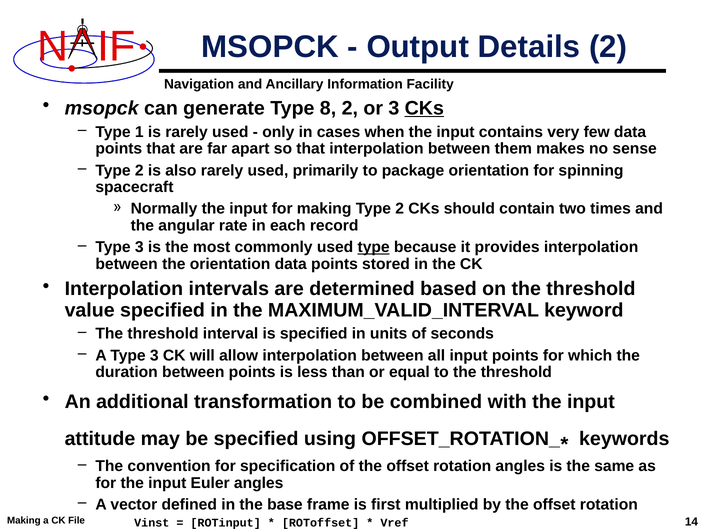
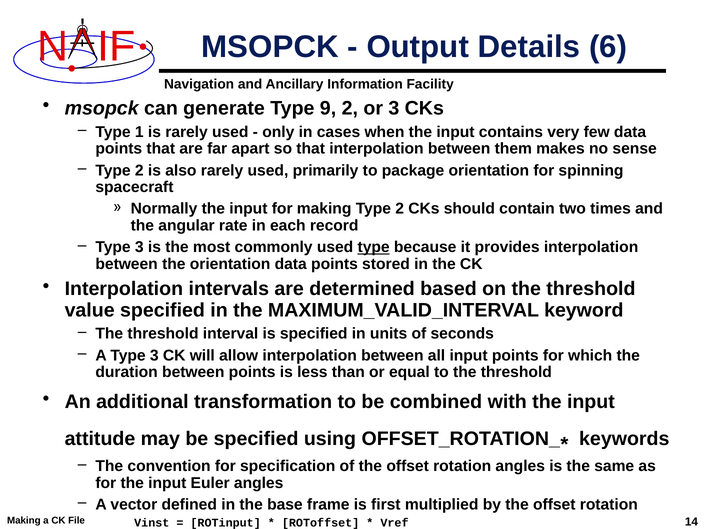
Details 2: 2 -> 6
8: 8 -> 9
CKs at (424, 108) underline: present -> none
